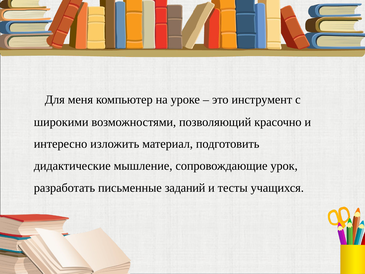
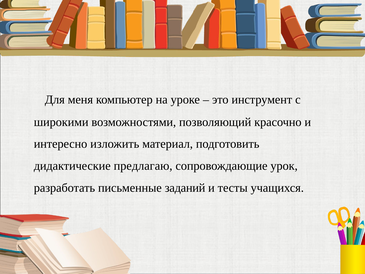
мышление: мышление -> предлагаю
